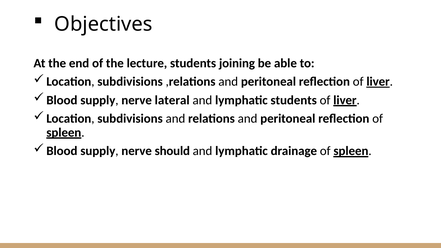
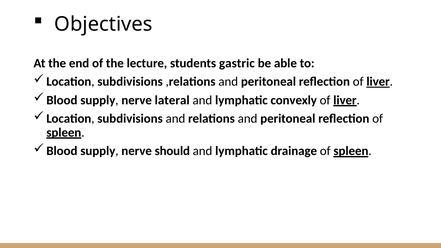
joining: joining -> gastric
lymphatic students: students -> convexly
